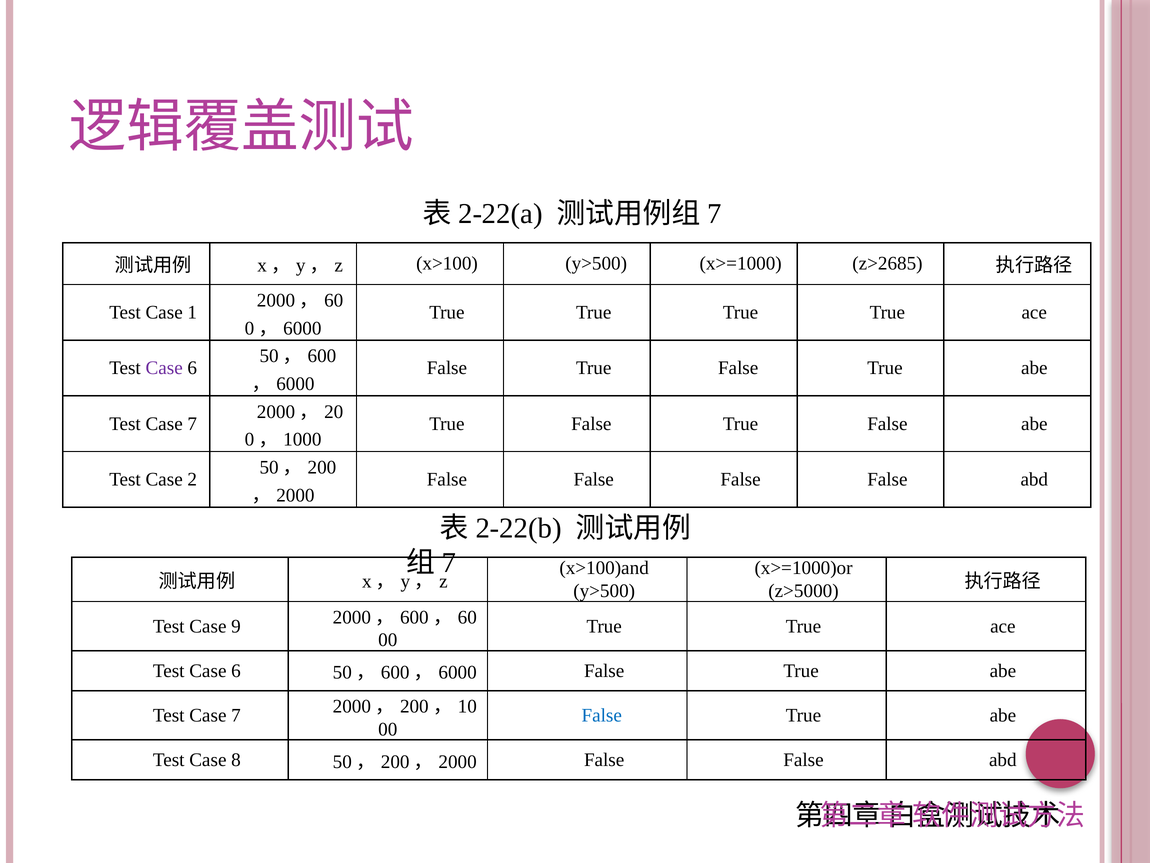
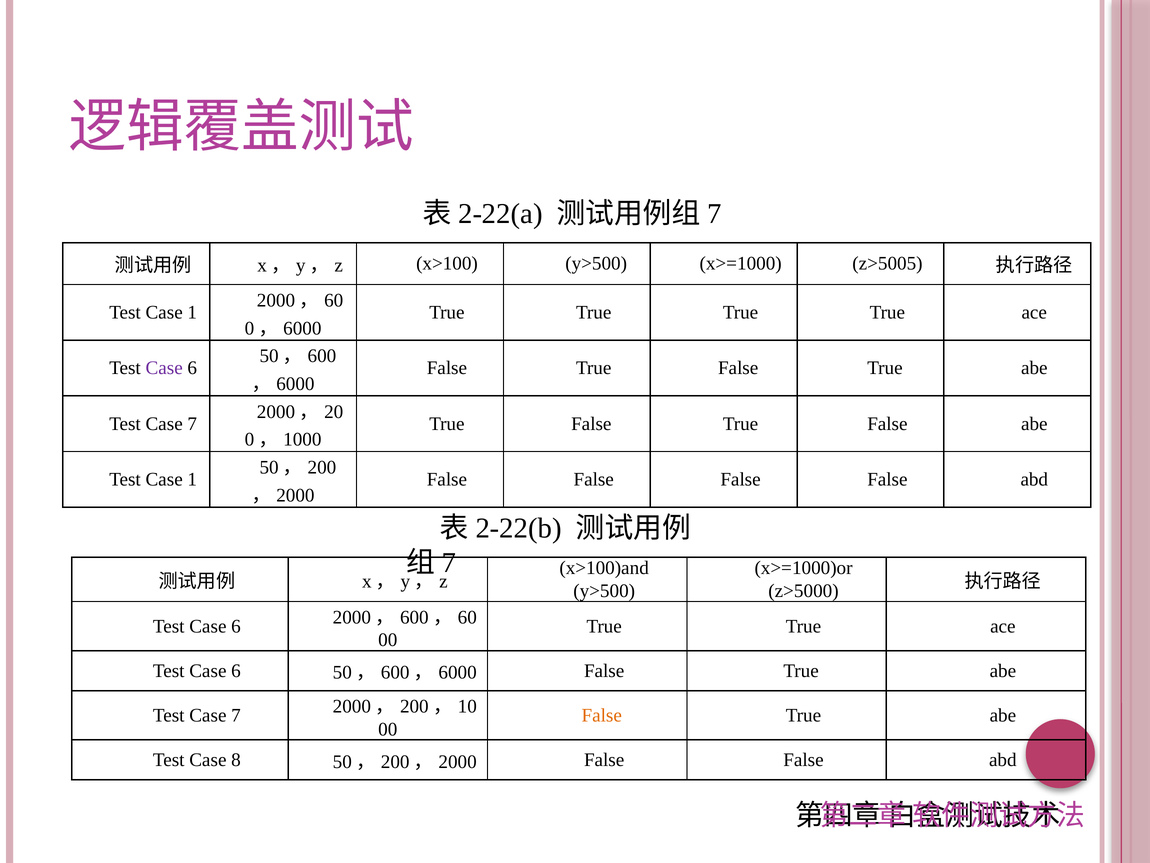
z>2685: z>2685 -> z>5005
2 at (192, 479): 2 -> 1
9 at (236, 626): 9 -> 6
False at (602, 715) colour: blue -> orange
